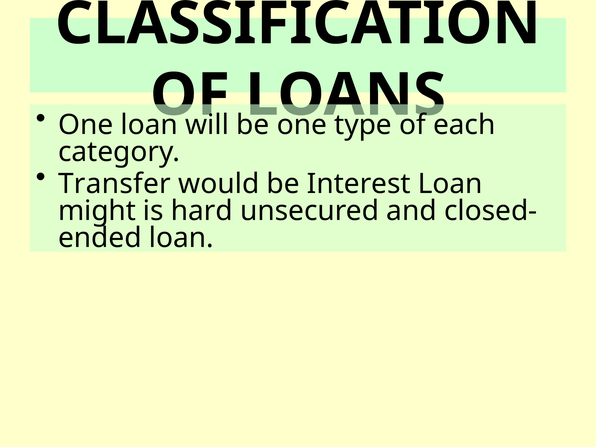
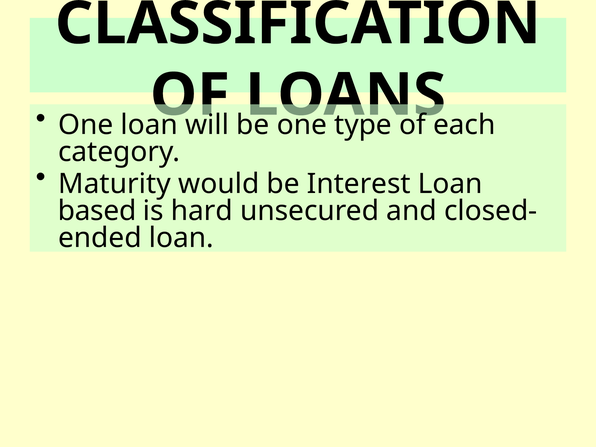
Transfer: Transfer -> Maturity
might: might -> based
